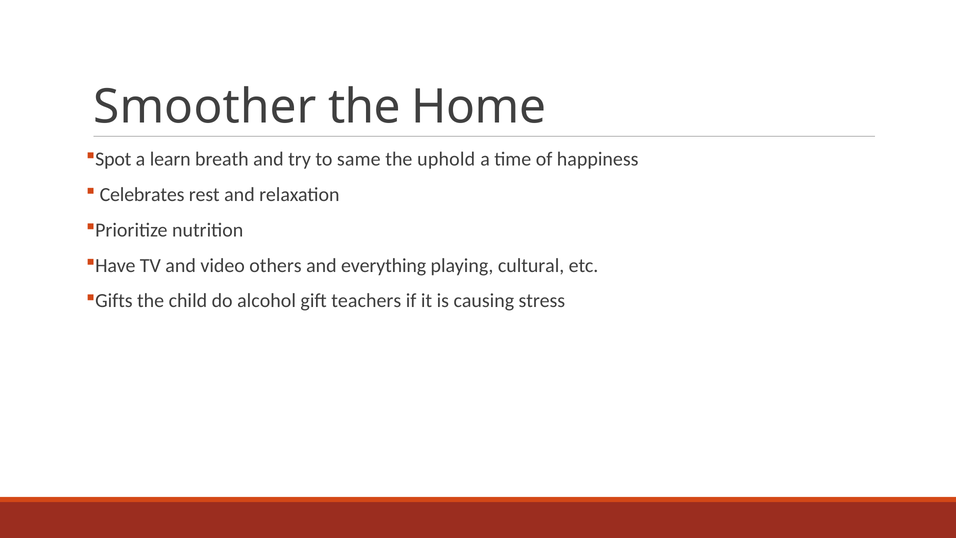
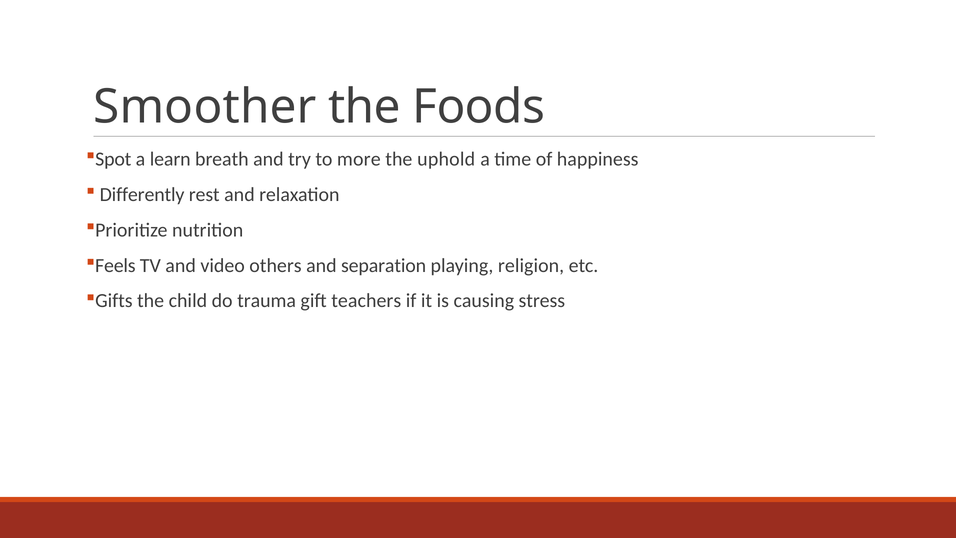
Home: Home -> Foods
same: same -> more
Celebrates: Celebrates -> Differently
Have: Have -> Feels
everything: everything -> separation
cultural: cultural -> religion
alcohol: alcohol -> trauma
